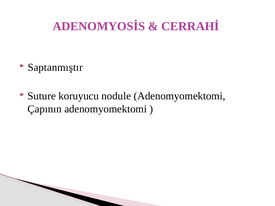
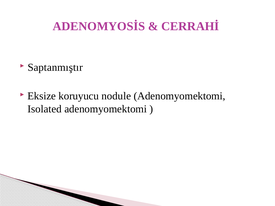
Suture: Suture -> Eksize
Çapının: Çapının -> Isolated
